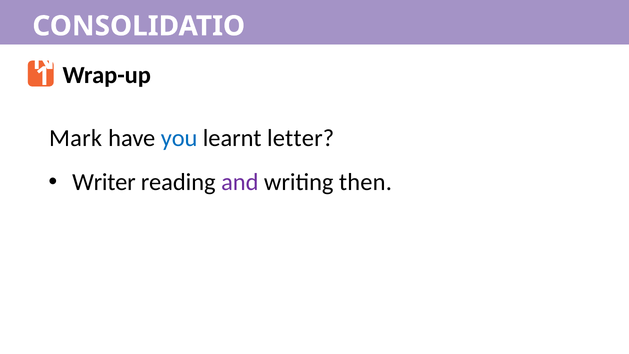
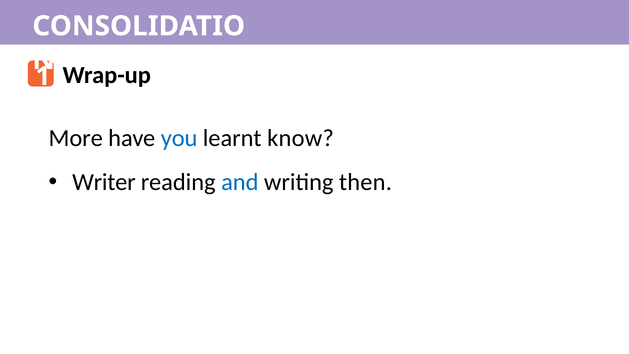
Mark: Mark -> More
letter: letter -> know
and colour: purple -> blue
